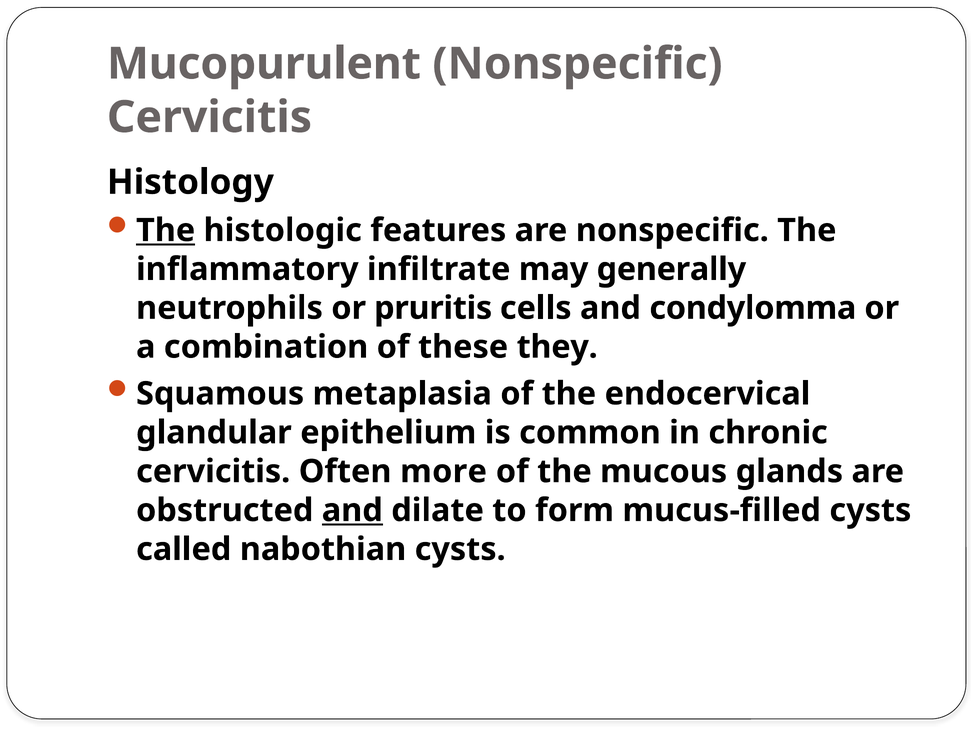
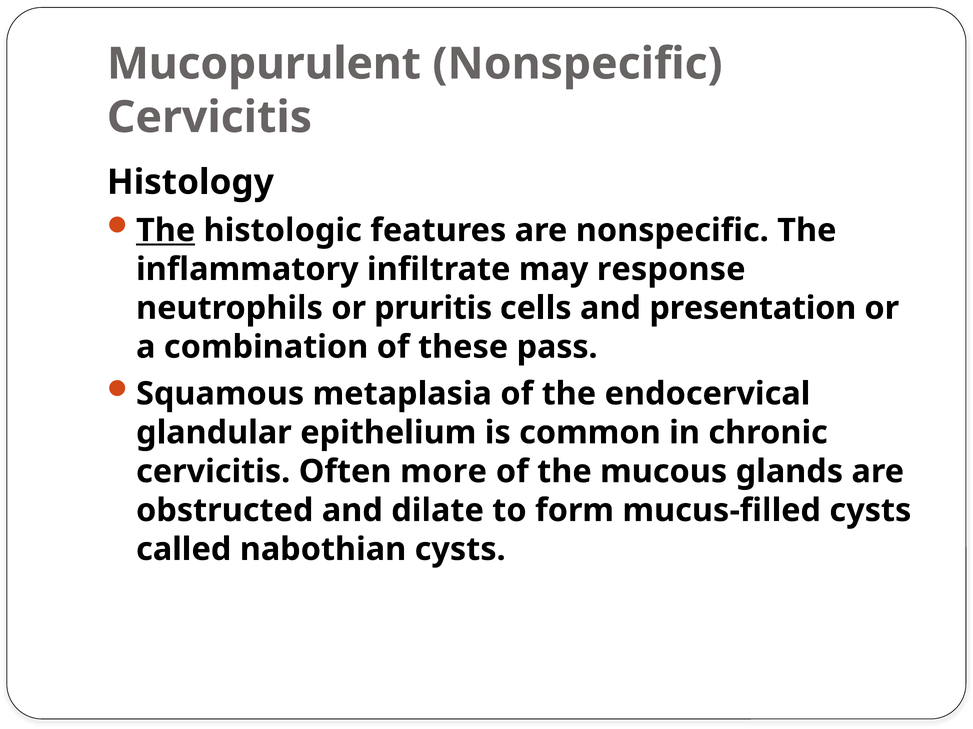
generally: generally -> response
condylomma: condylomma -> presentation
they: they -> pass
and at (352, 511) underline: present -> none
